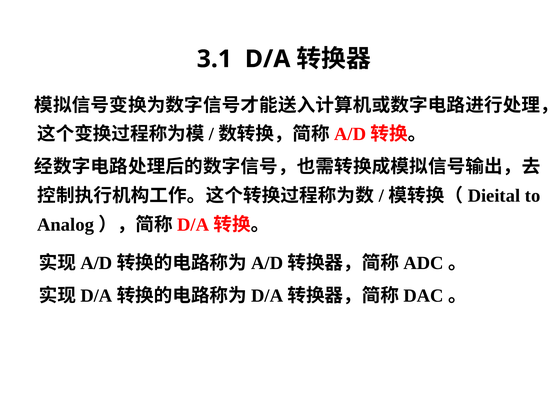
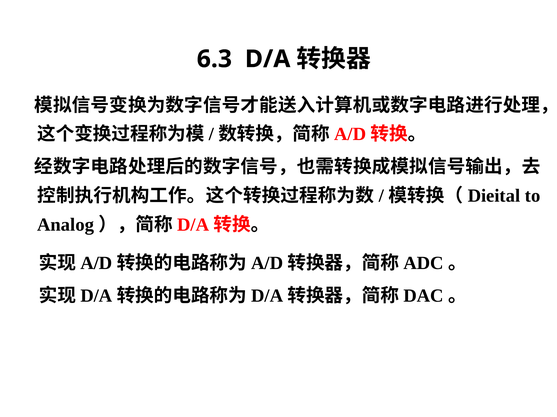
3.1: 3.1 -> 6.3
